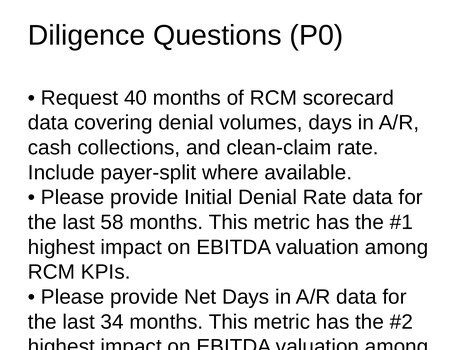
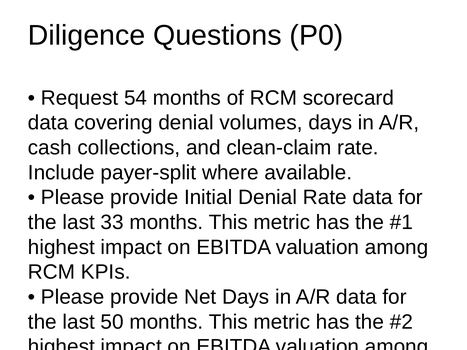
40: 40 -> 54
58: 58 -> 33
34: 34 -> 50
